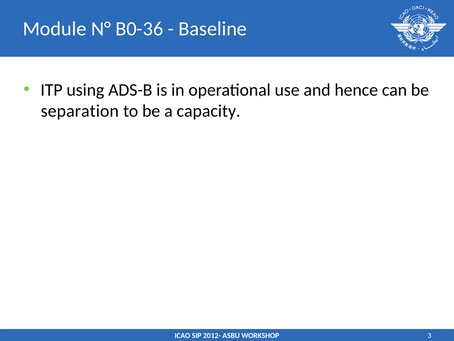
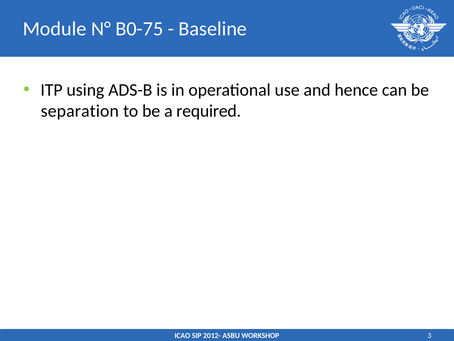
B0-36: B0-36 -> B0-75
capacity: capacity -> required
